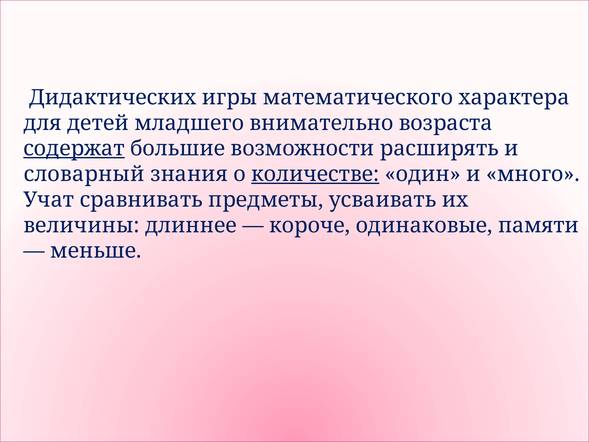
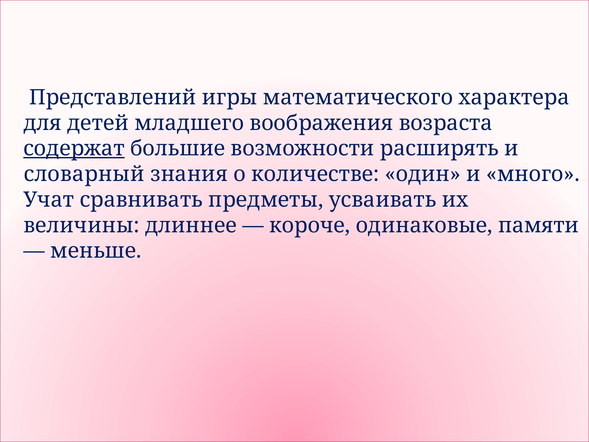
Дидактических: Дидактических -> Представлений
внимательно: внимательно -> воображения
количестве underline: present -> none
